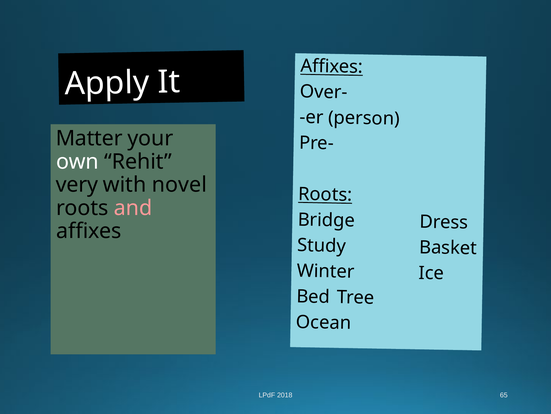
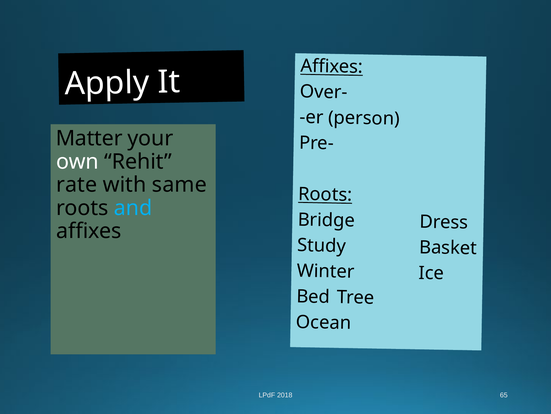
very: very -> rate
novel: novel -> same
and colour: pink -> light blue
